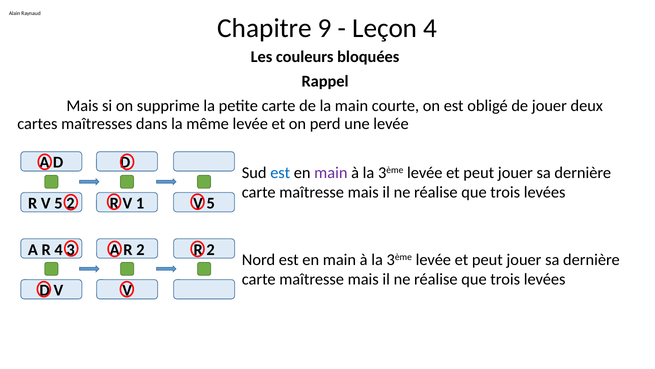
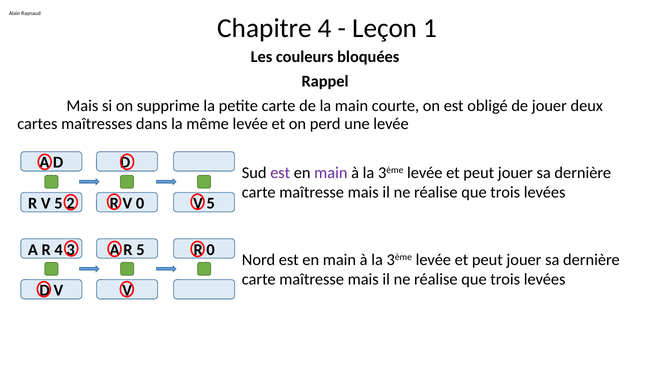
Chapitre 9: 9 -> 4
Leçon 4: 4 -> 1
est at (280, 173) colour: blue -> purple
V 1: 1 -> 0
A R 2: 2 -> 5
2 at (211, 249): 2 -> 0
